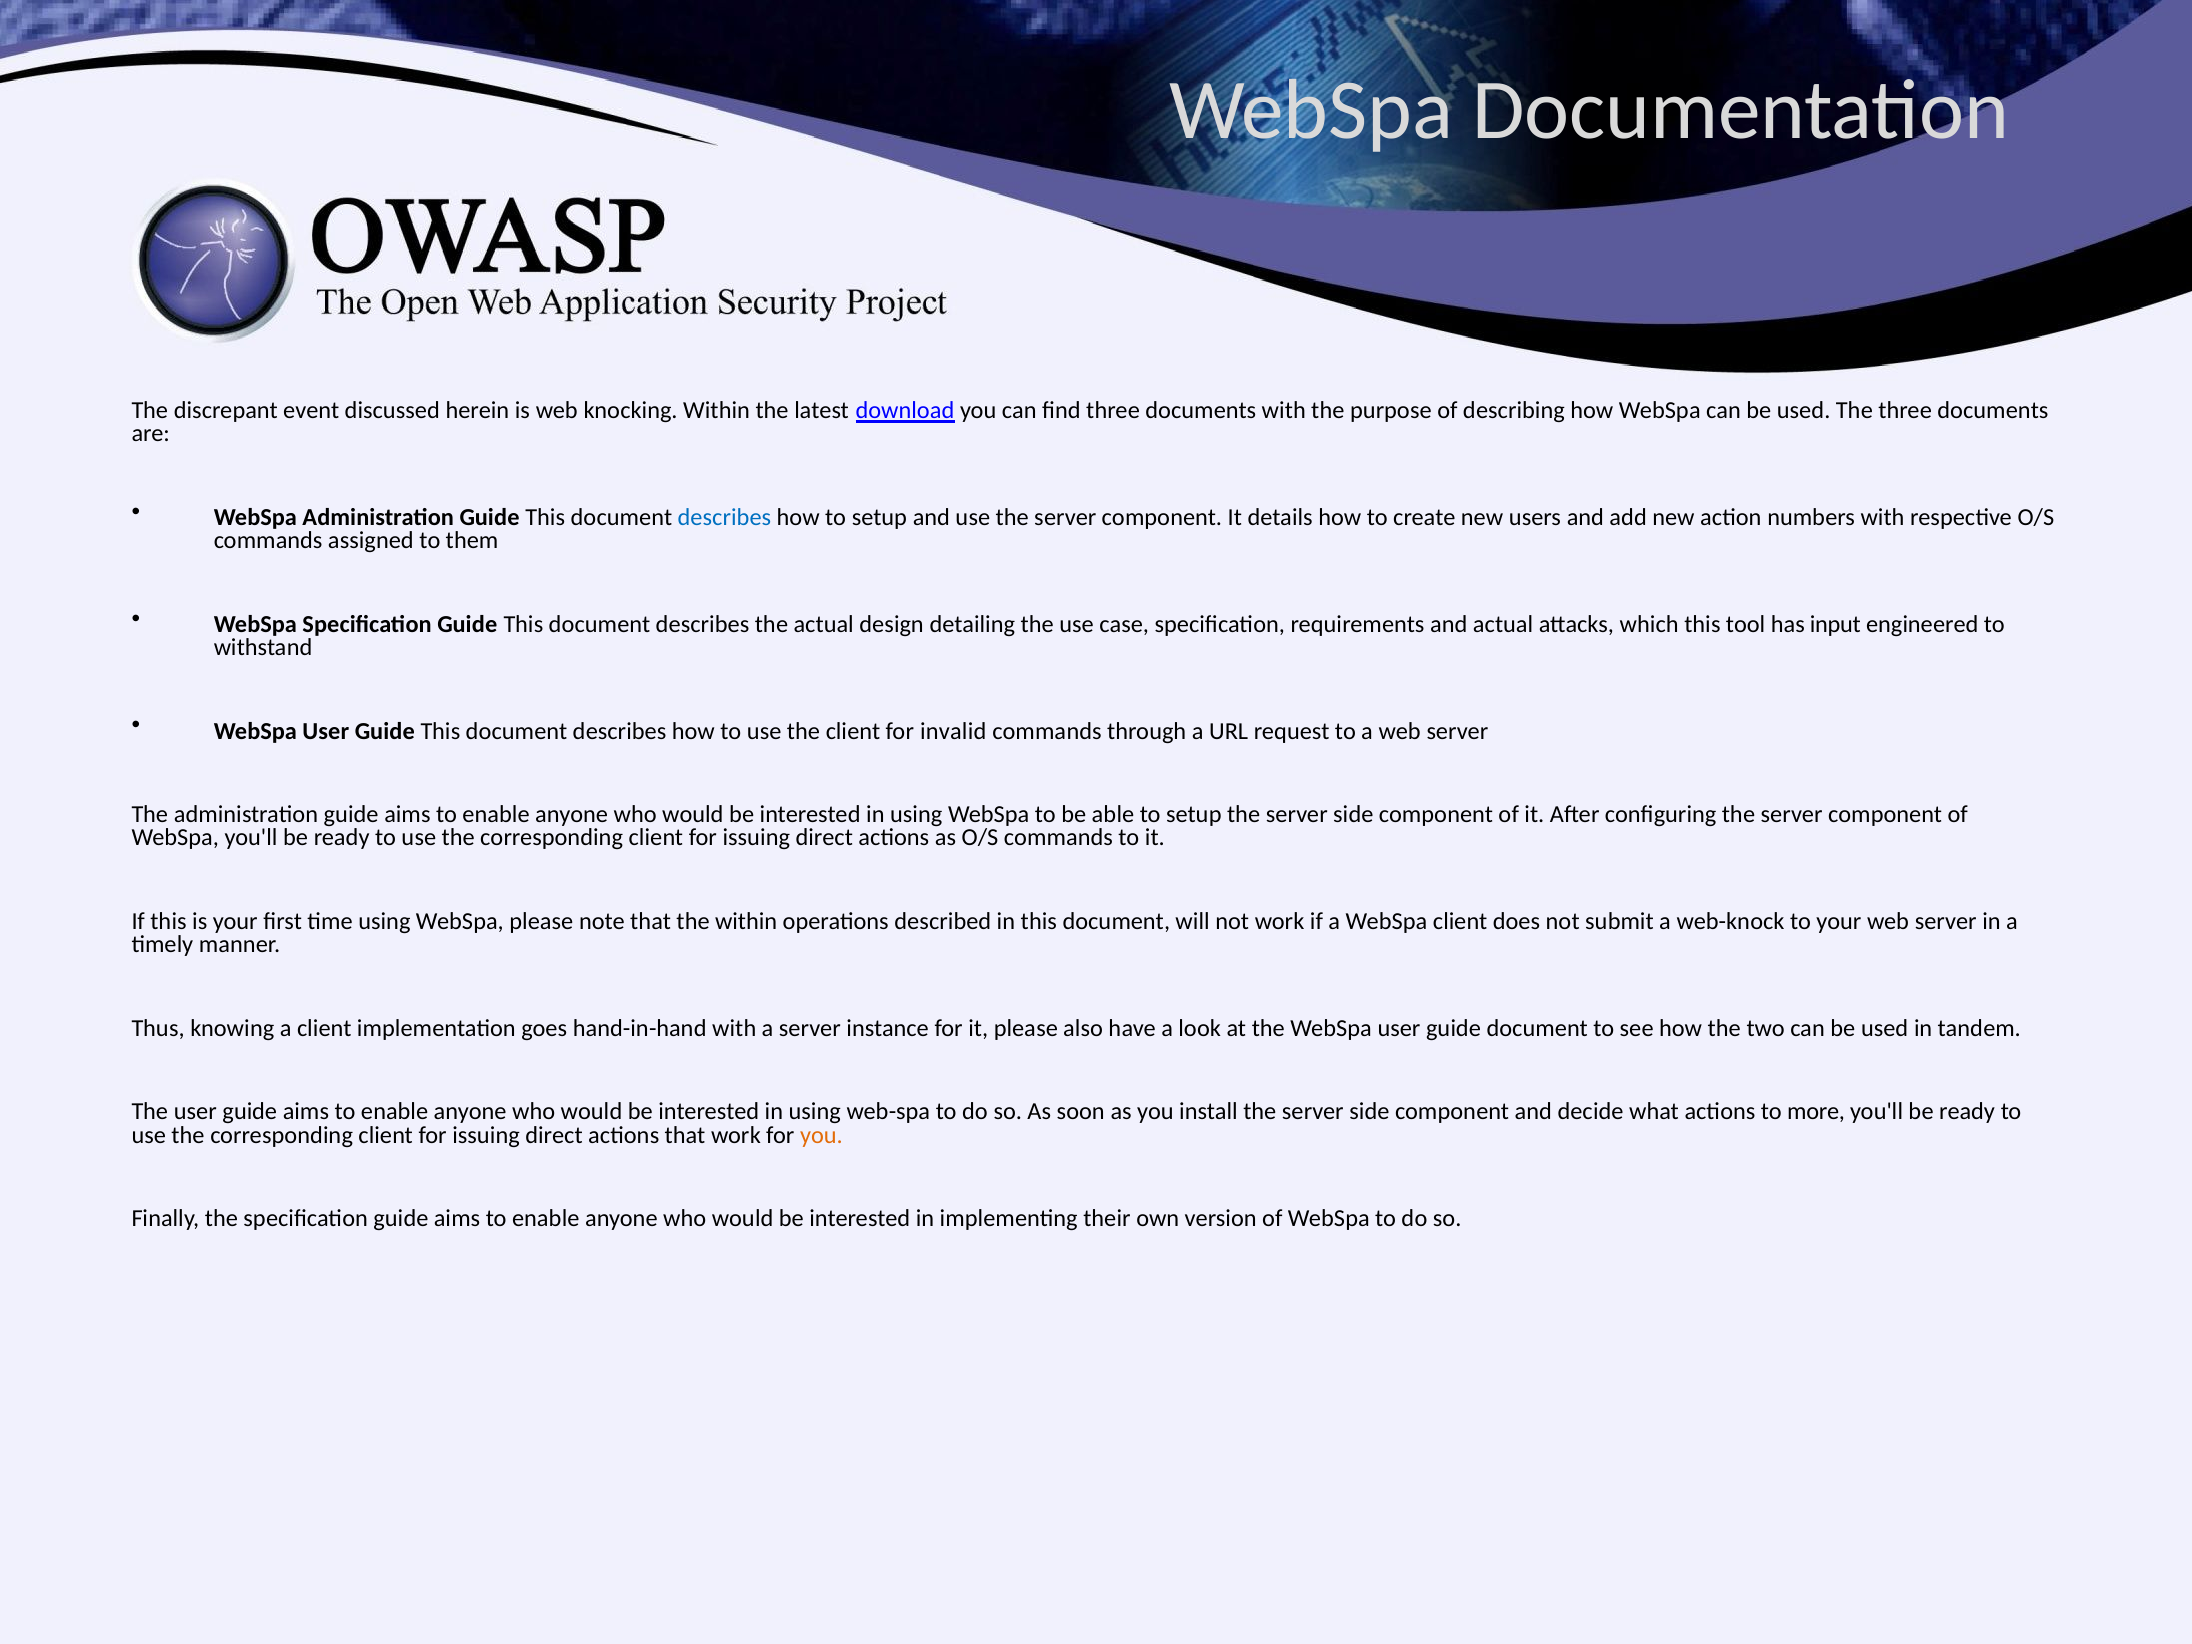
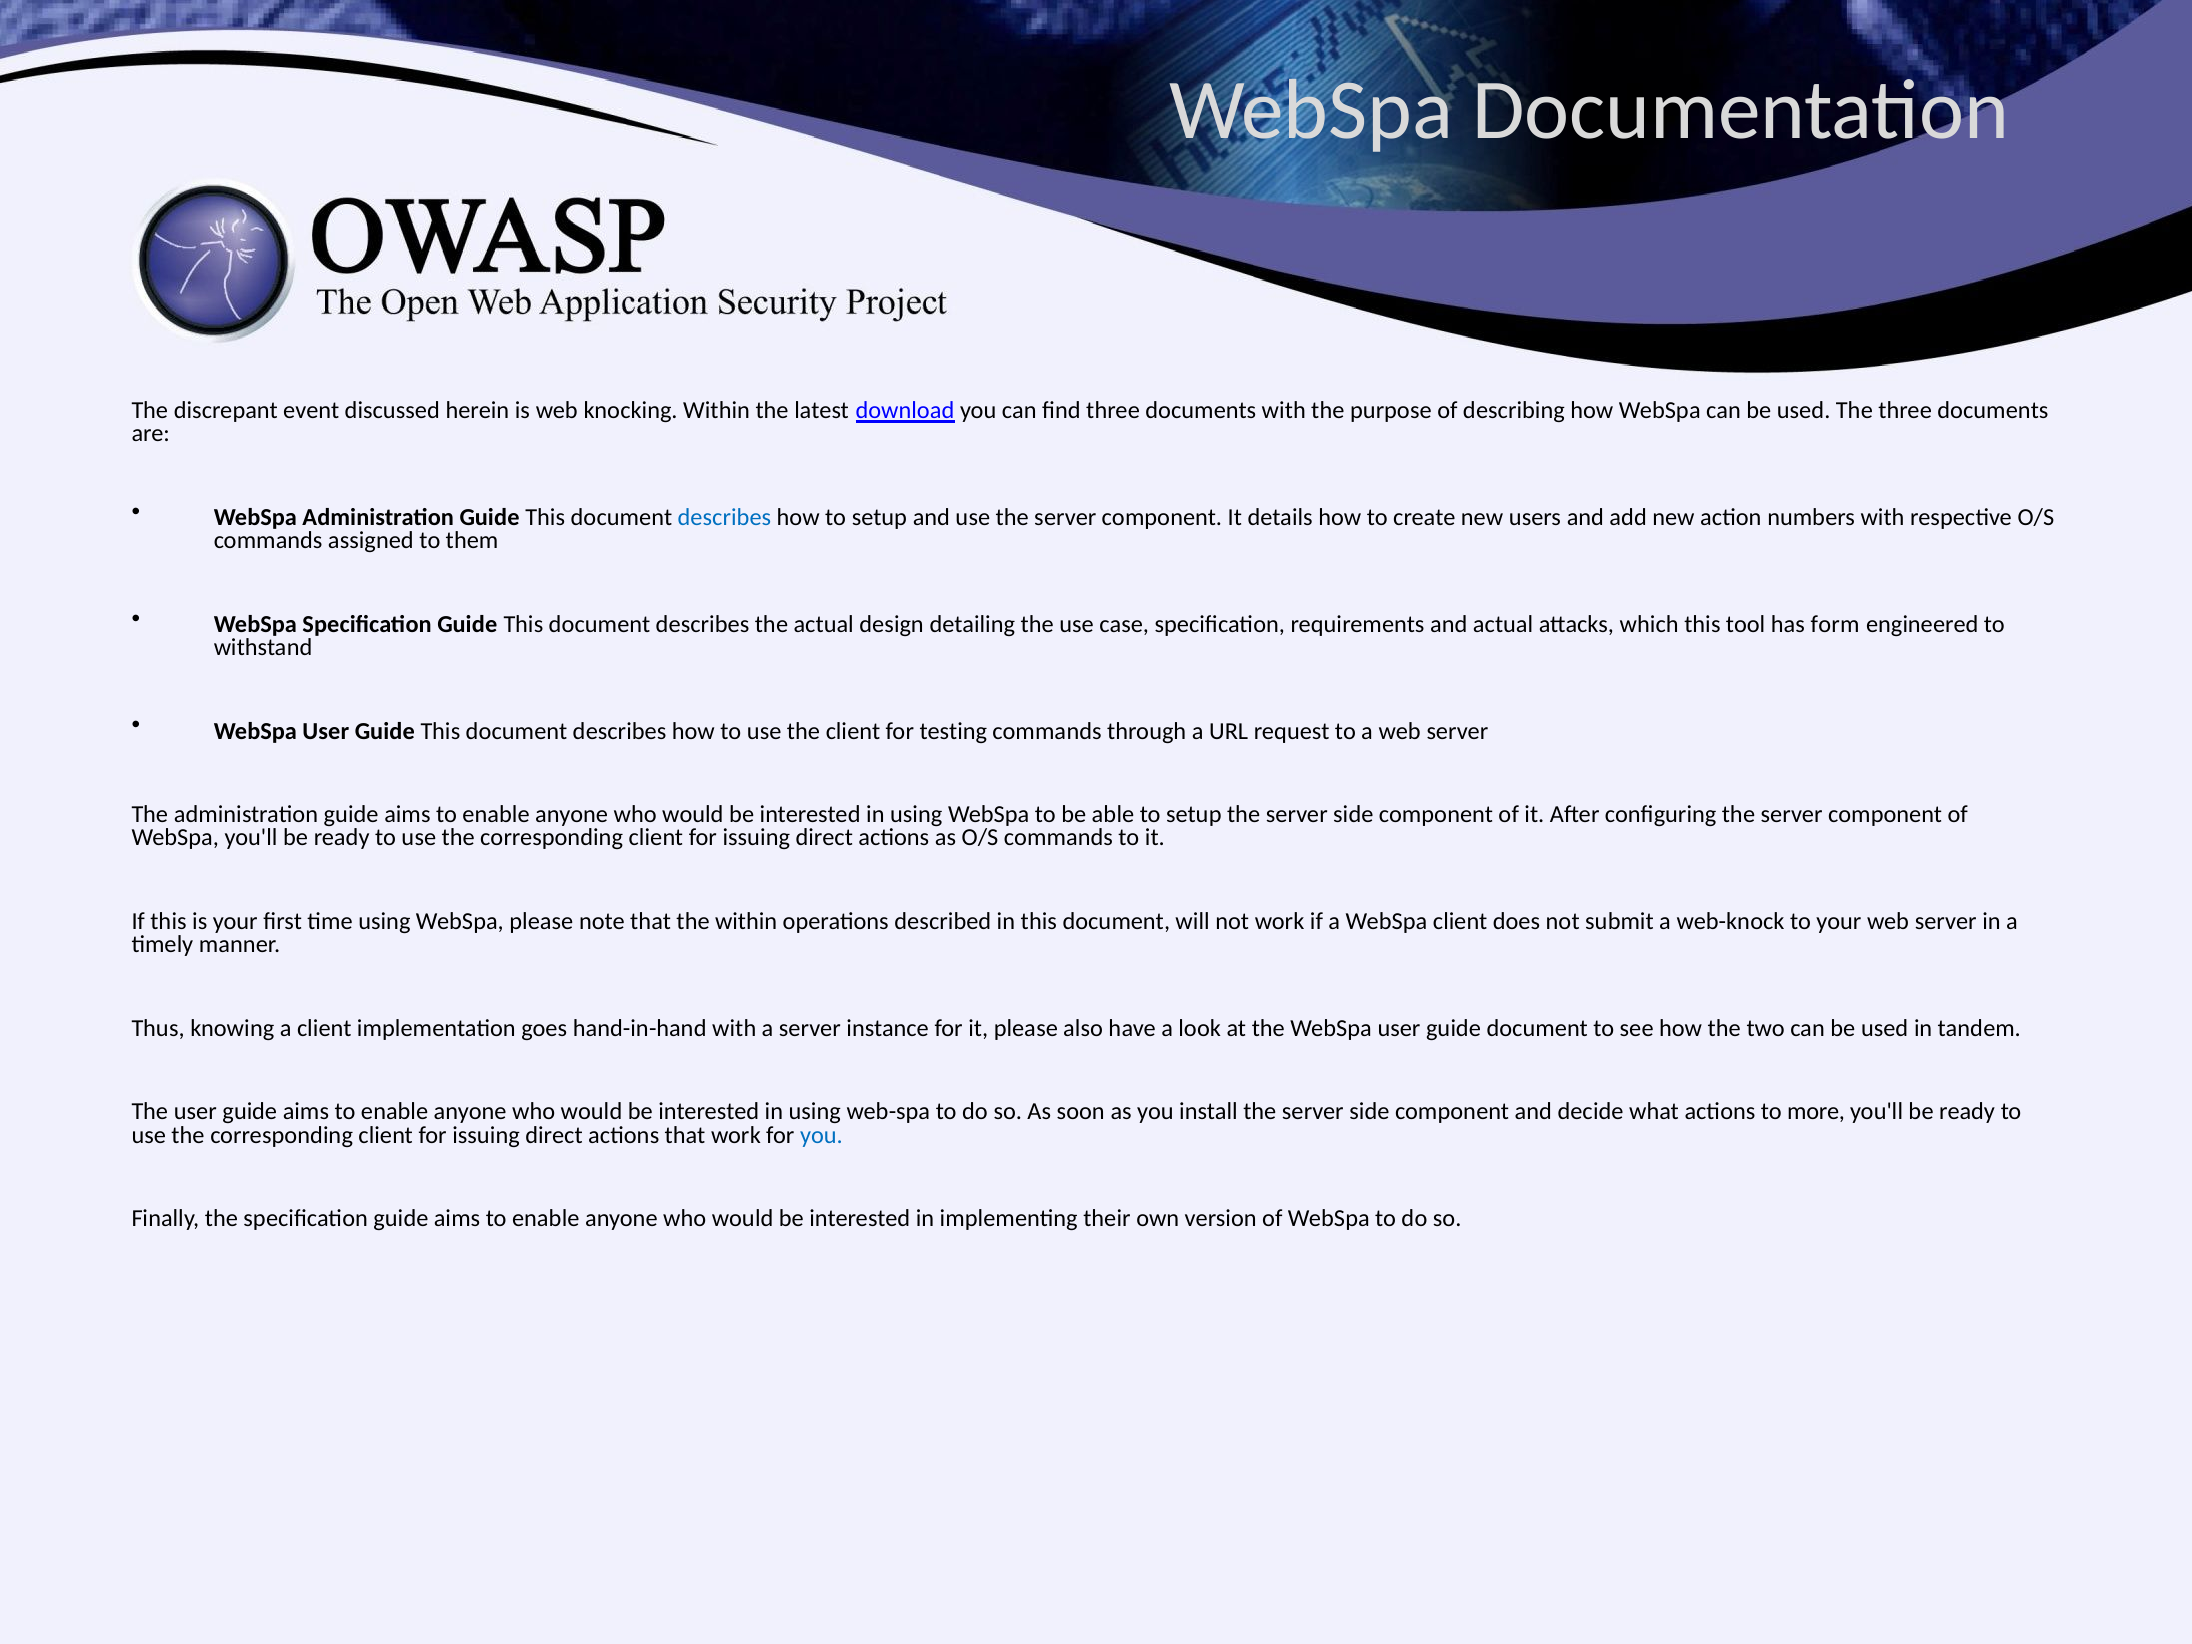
input: input -> form
invalid: invalid -> testing
you at (821, 1135) colour: orange -> blue
